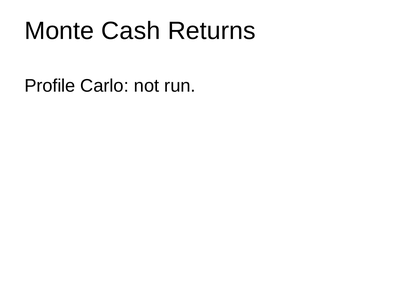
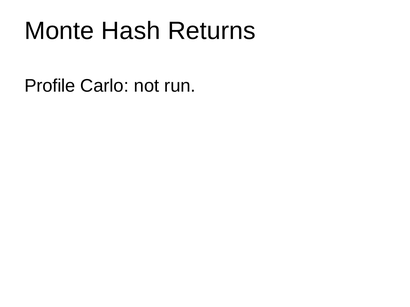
Cash: Cash -> Hash
